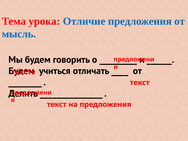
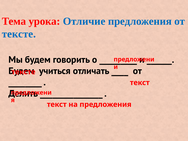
мысль at (19, 34): мысль -> тексте
